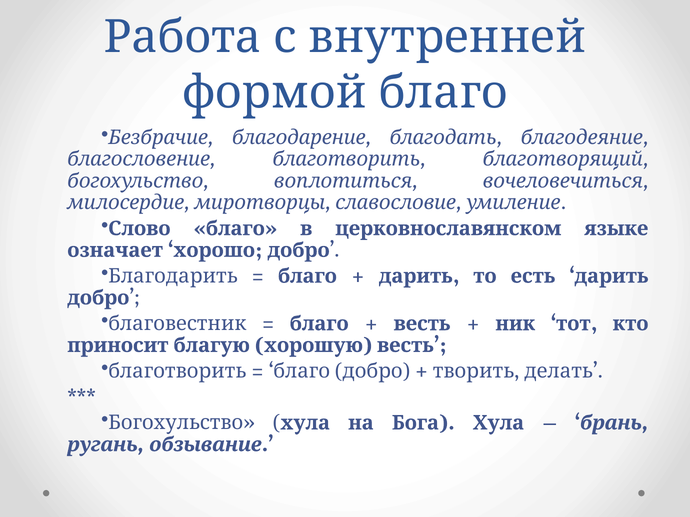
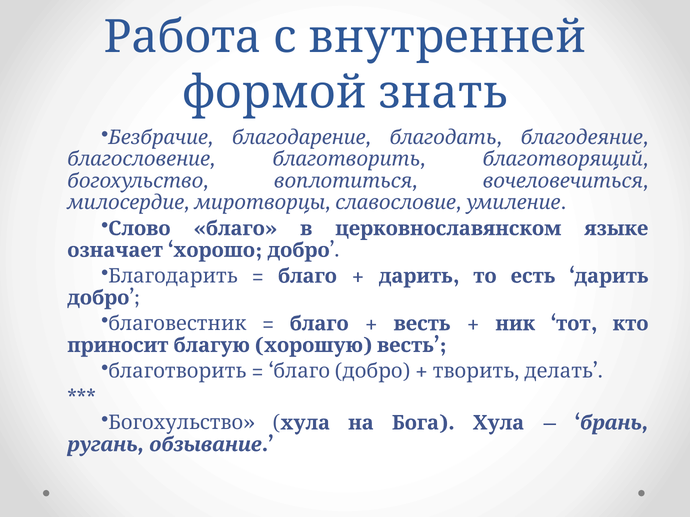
формой благо: благо -> знать
